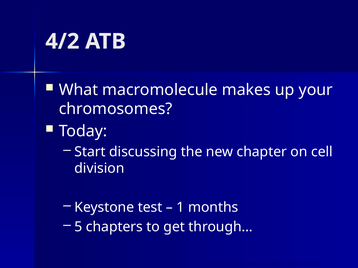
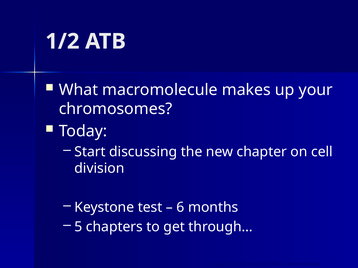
4/2: 4/2 -> 1/2
1: 1 -> 6
